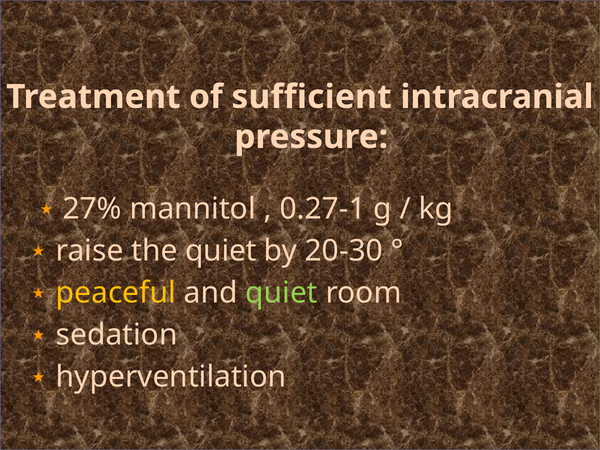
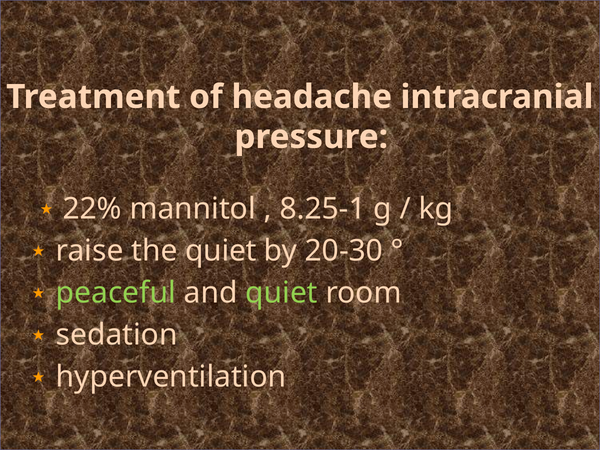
sufficient: sufficient -> headache
27%: 27% -> 22%
0.27-1: 0.27-1 -> 8.25-1
peaceful colour: yellow -> light green
